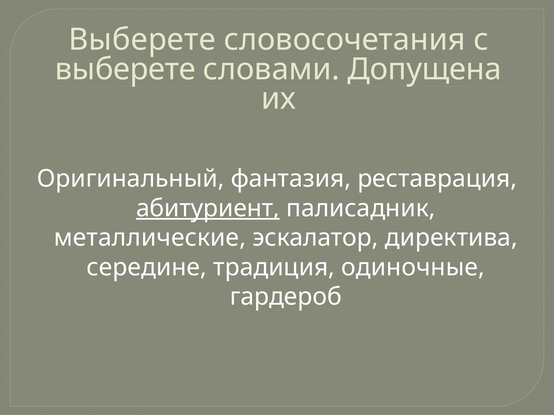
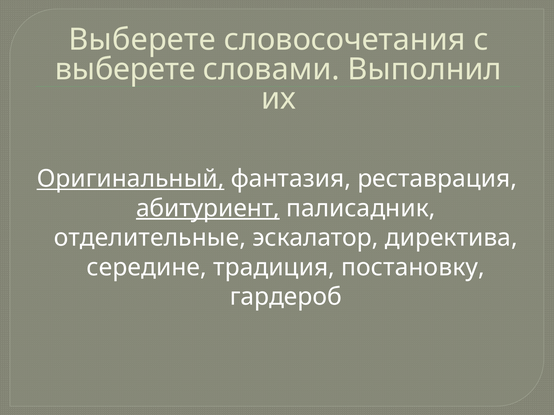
Допущена: Допущена -> Выполнил
Оригинальный underline: none -> present
металлические: металлические -> отделительные
одиночные: одиночные -> постановку
